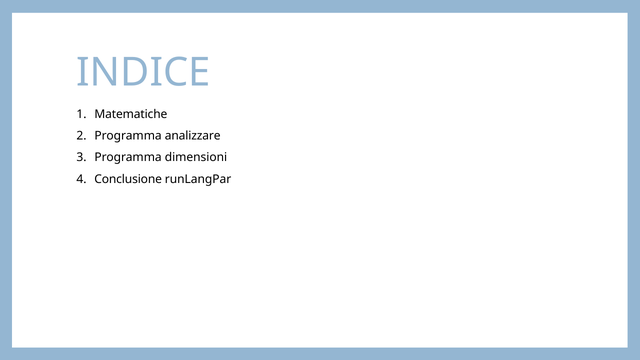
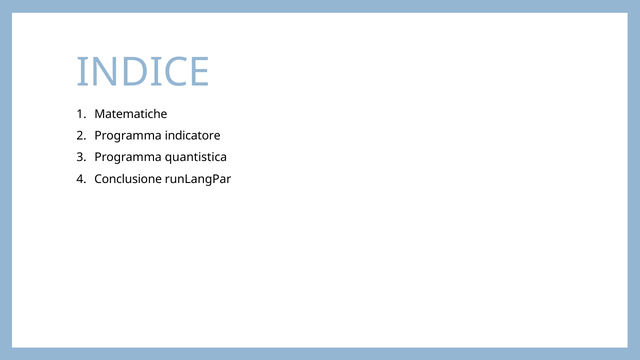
analizzare: analizzare -> indicatore
dimensioni: dimensioni -> quantistica
